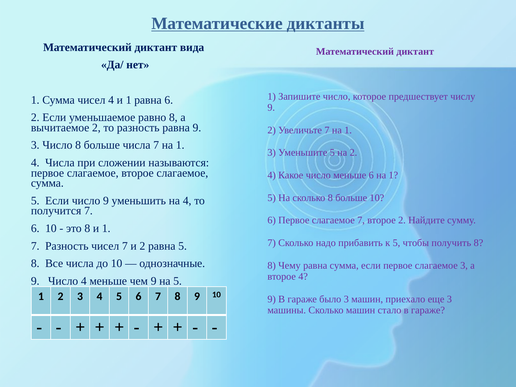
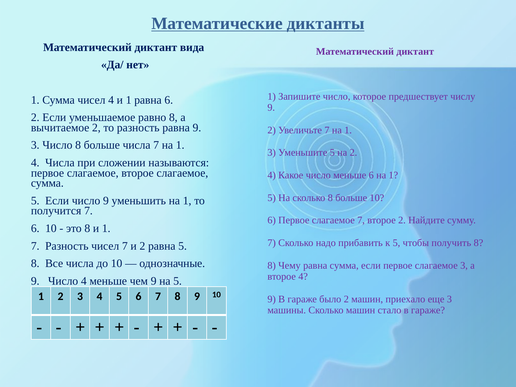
уменьшить на 4: 4 -> 1
было 3: 3 -> 2
